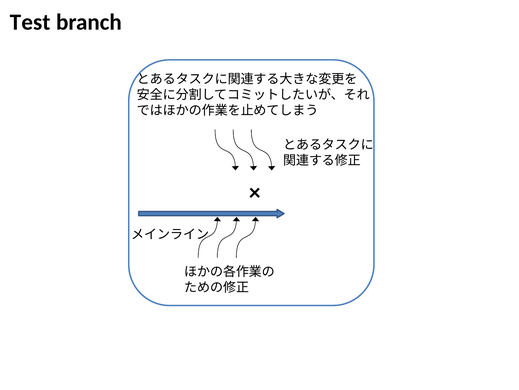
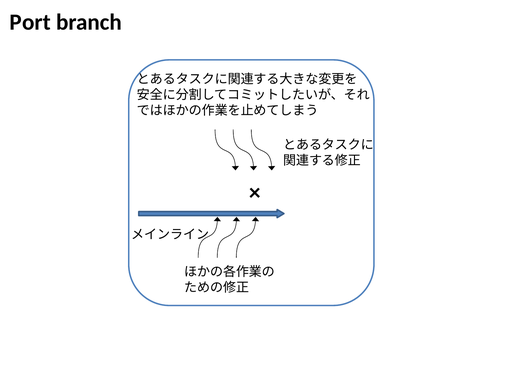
Test: Test -> Port
